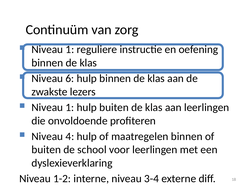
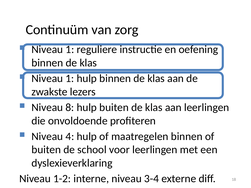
6 at (70, 78): 6 -> 1
1 at (70, 108): 1 -> 8
